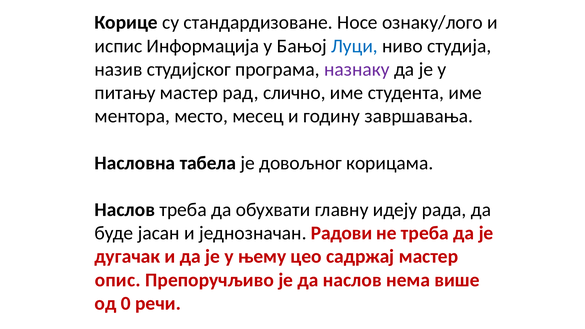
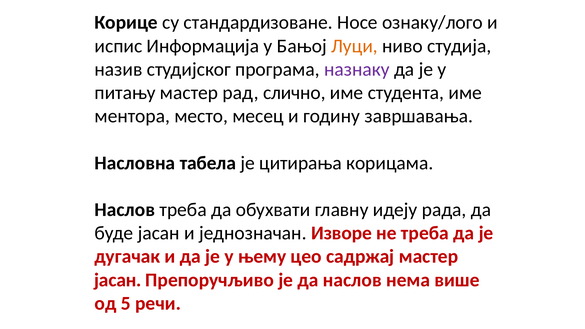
Луци colour: blue -> orange
довољног: довољног -> цитирања
Радови: Радови -> Изворе
опис at (118, 280): опис -> јасан
0: 0 -> 5
